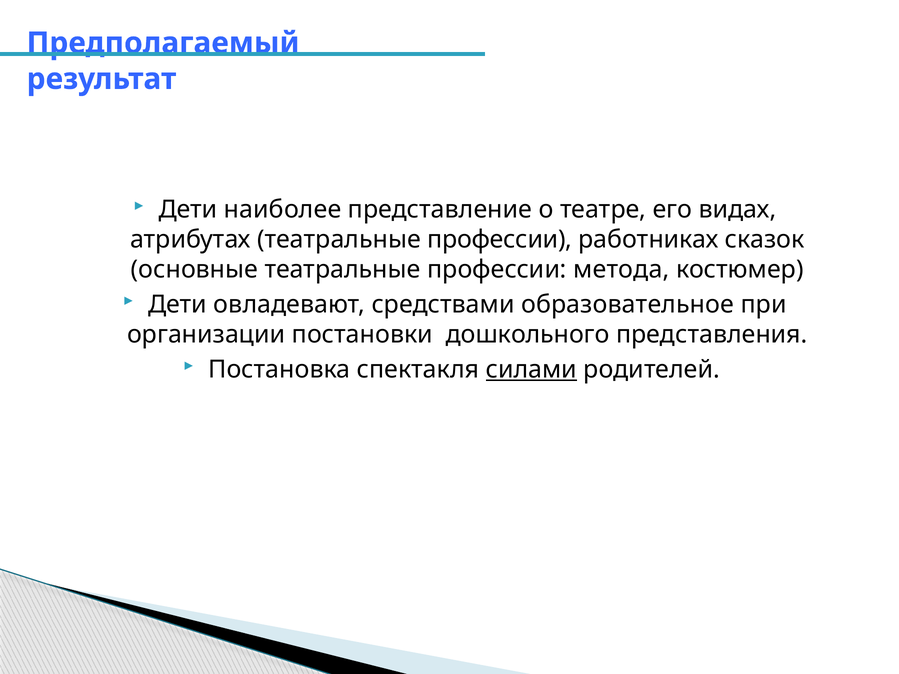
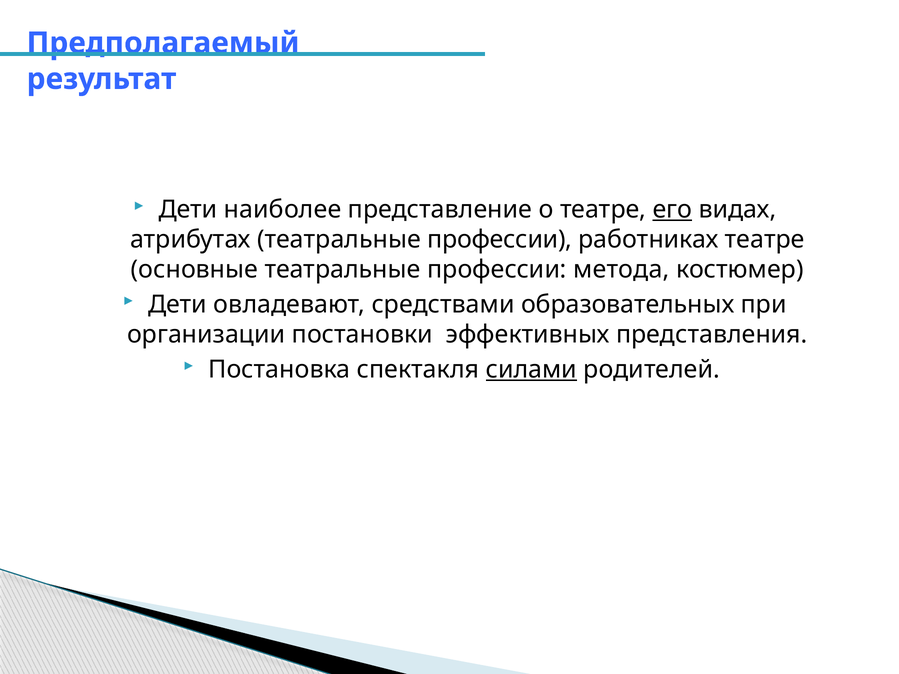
его underline: none -> present
работниках сказок: сказок -> театре
образовательное: образовательное -> образовательных
дошкольного: дошкольного -> эффективных
